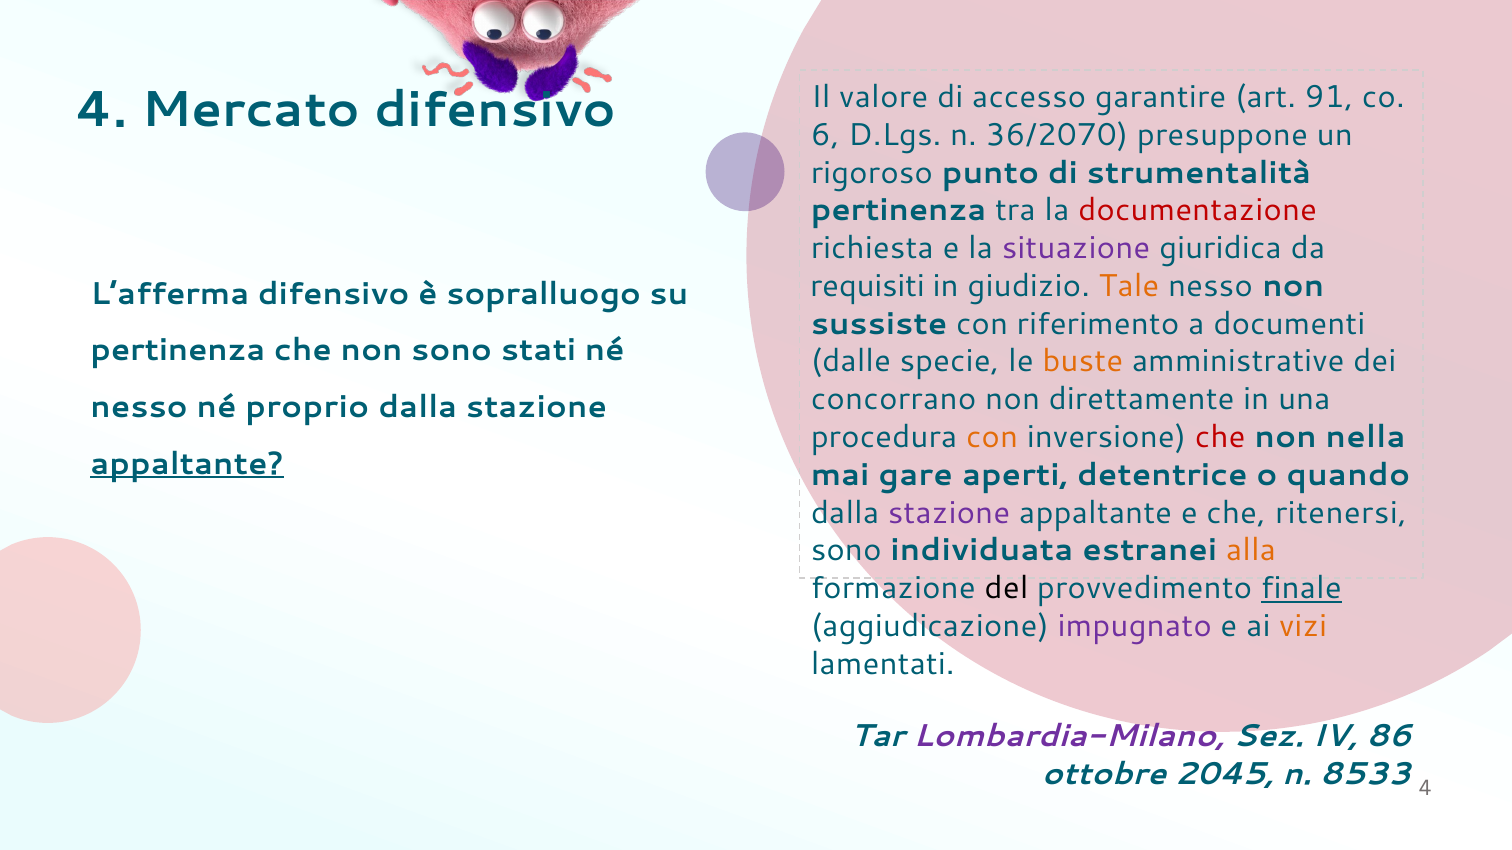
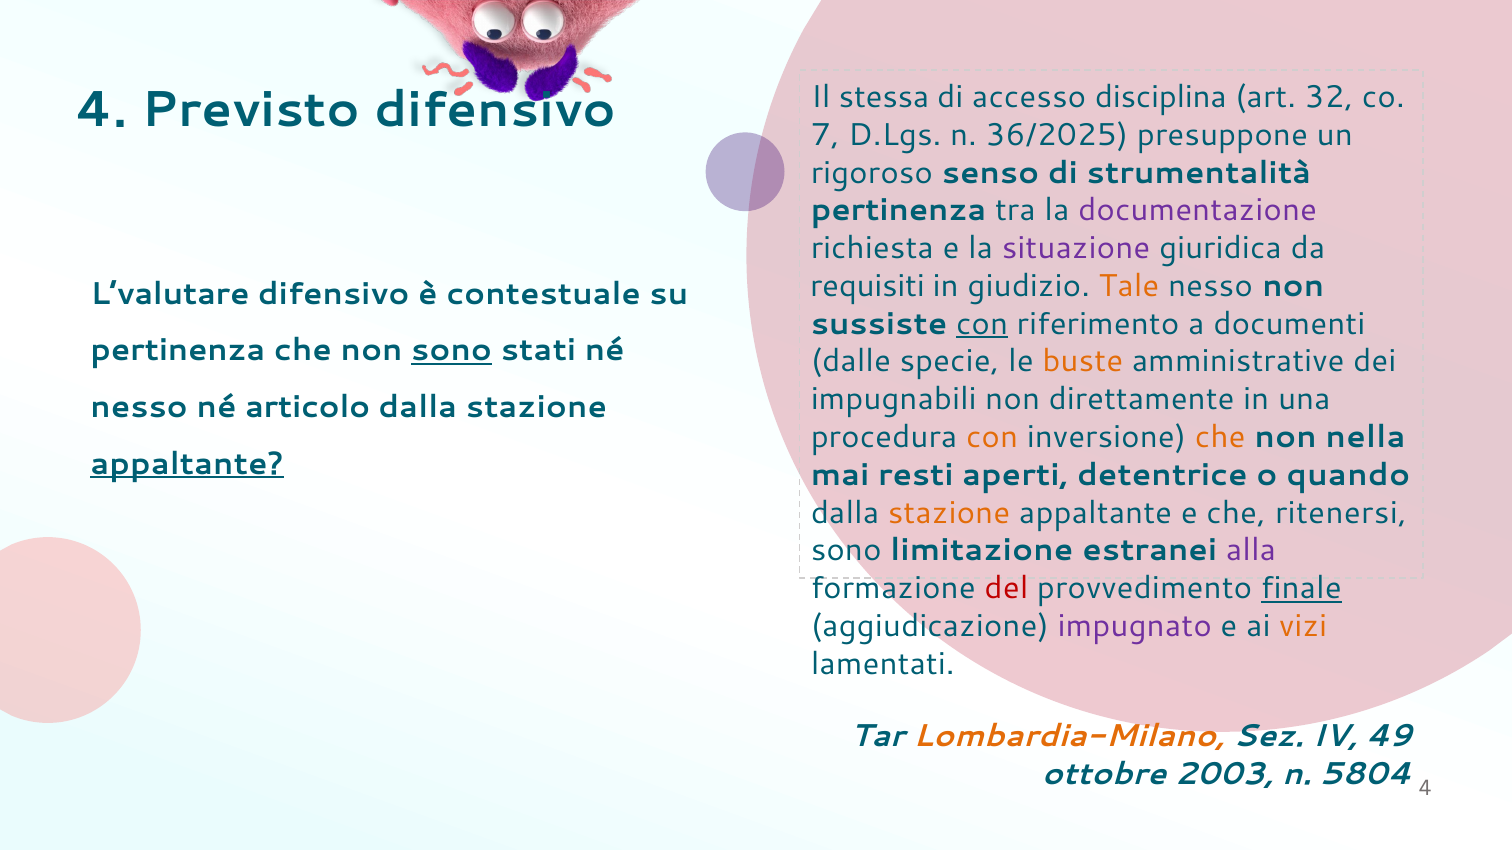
valore: valore -> stessa
garantire: garantire -> disciplina
91: 91 -> 32
Mercato: Mercato -> Previsto
6: 6 -> 7
36/2070: 36/2070 -> 36/2025
punto: punto -> senso
documentazione colour: red -> purple
L’afferma: L’afferma -> L’valutare
sopralluogo: sopralluogo -> contestuale
con at (982, 324) underline: none -> present
sono at (452, 351) underline: none -> present
concorrano: concorrano -> impugnabili
proprio: proprio -> articolo
che at (1220, 437) colour: red -> orange
gare: gare -> resti
stazione at (949, 513) colour: purple -> orange
individuata: individuata -> limitazione
alla colour: orange -> purple
del colour: black -> red
Lombardia-Milano colour: purple -> orange
86: 86 -> 49
2045: 2045 -> 2003
8533: 8533 -> 5804
